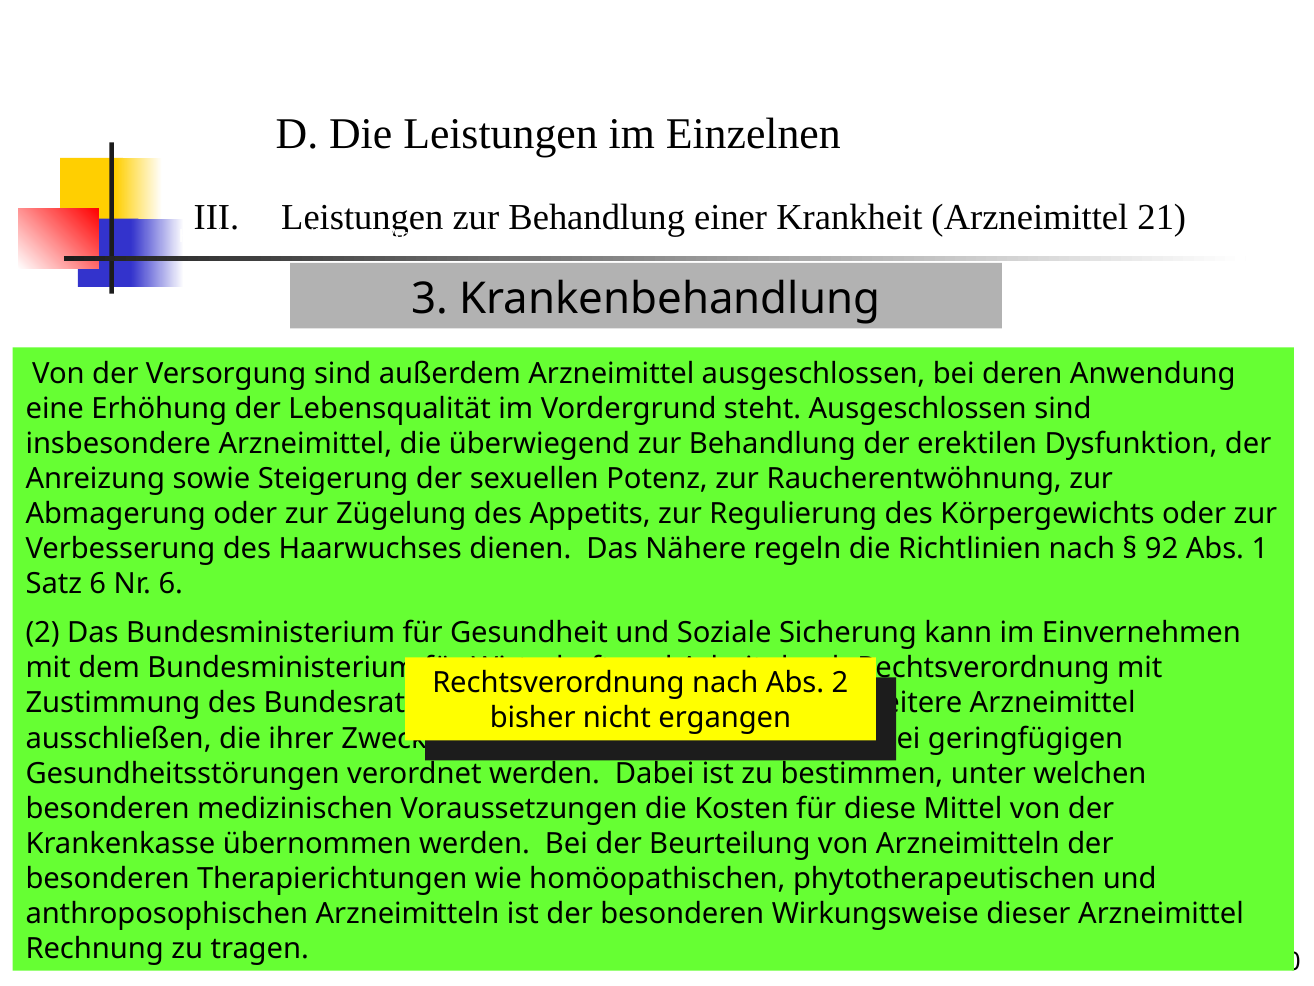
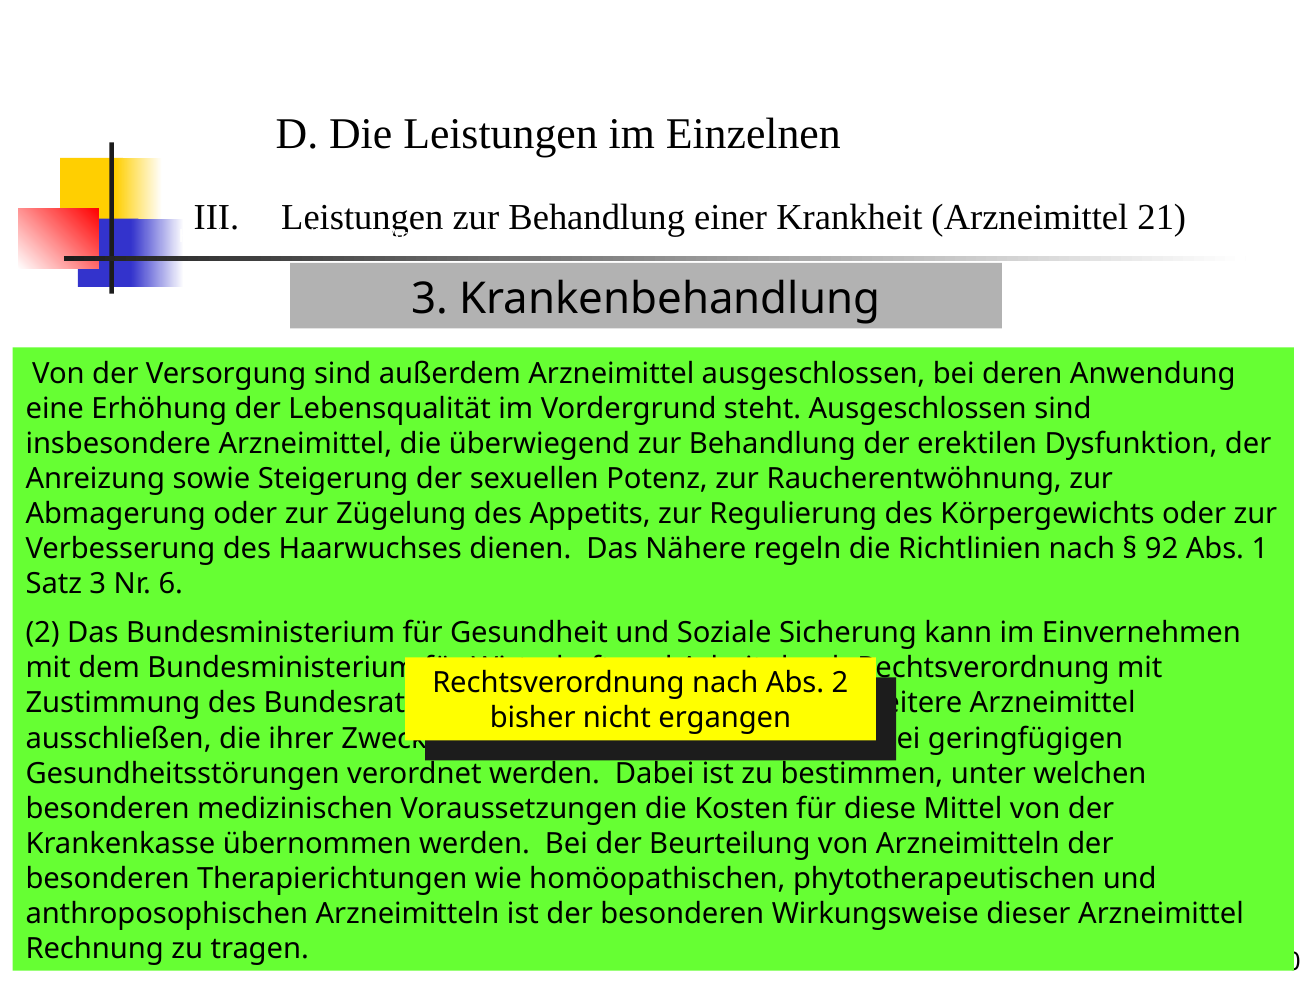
Satz 6: 6 -> 3
